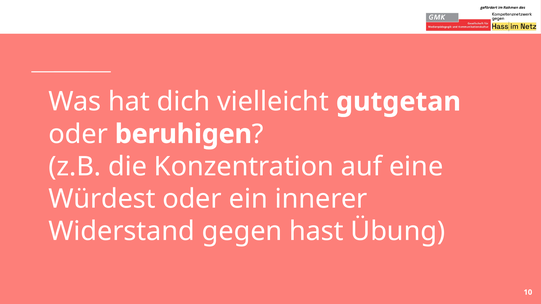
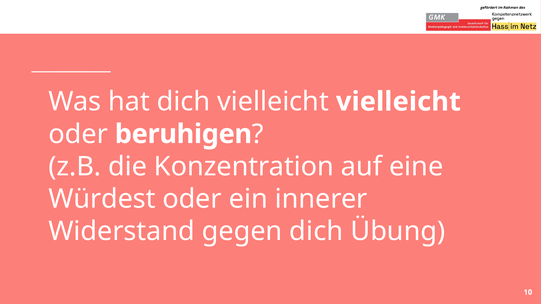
vielleicht gutgetan: gutgetan -> vielleicht
gegen hast: hast -> dich
